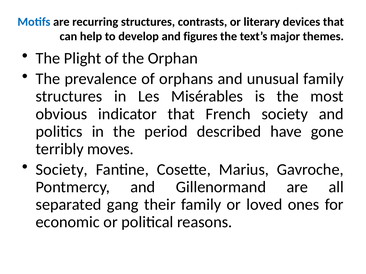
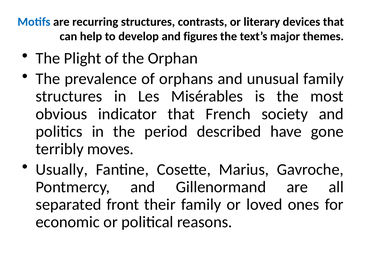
Society at (62, 170): Society -> Usually
gang: gang -> front
